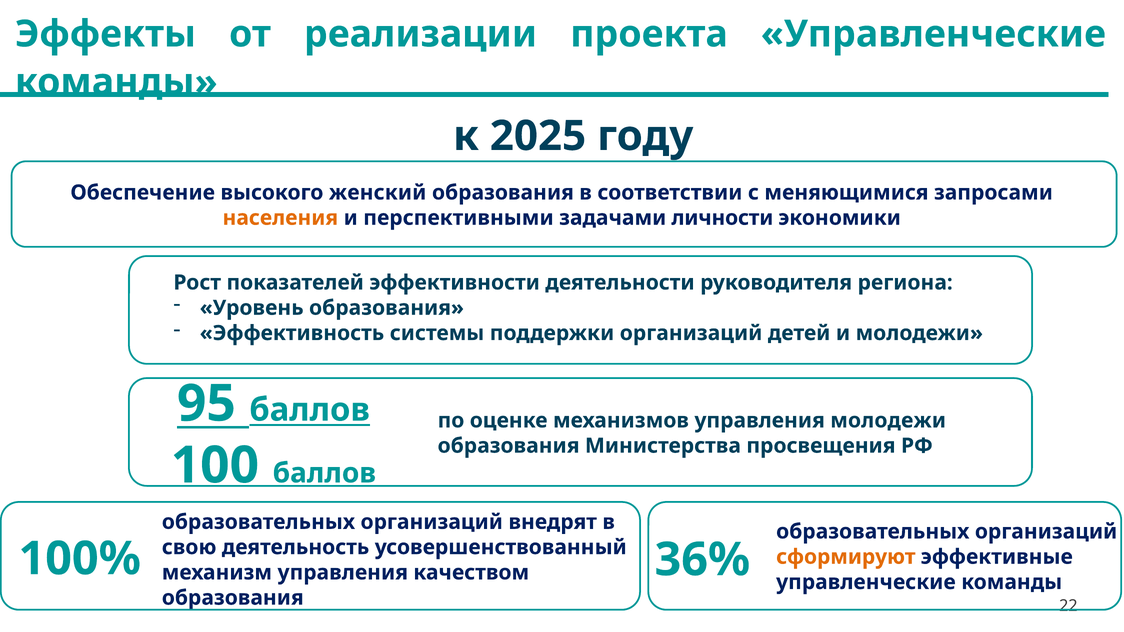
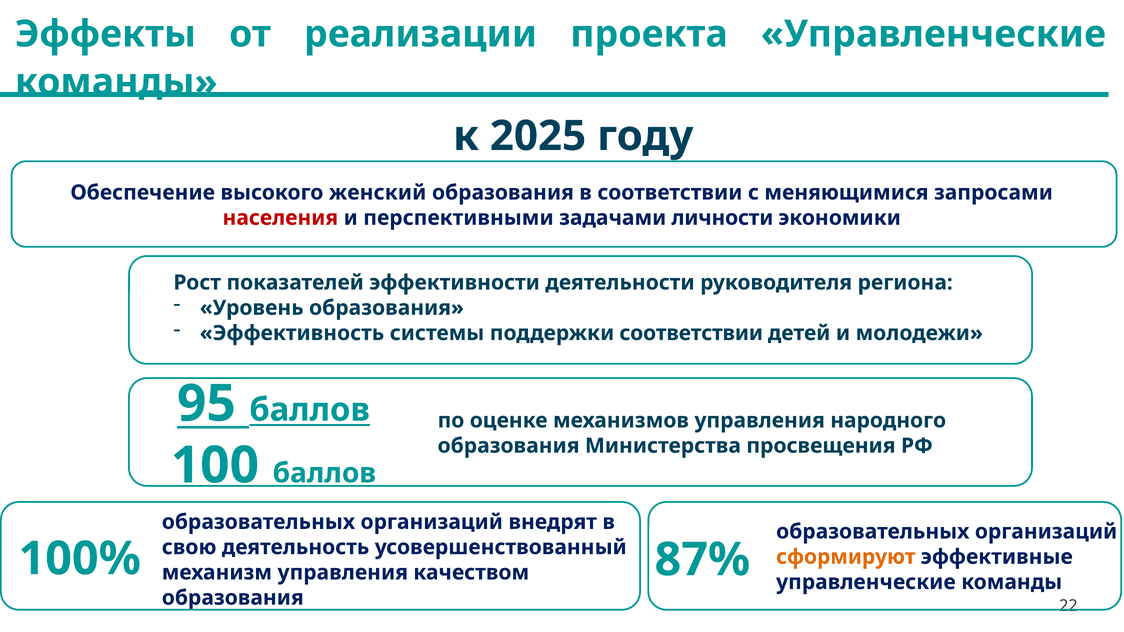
населения colour: orange -> red
поддержки организаций: организаций -> соответствии
управления молодежи: молодежи -> народного
36%: 36% -> 87%
